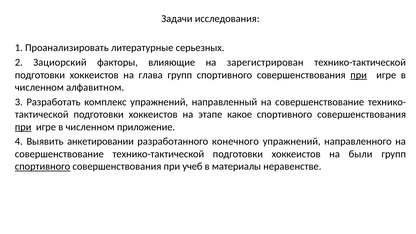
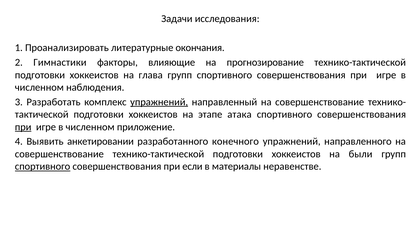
серьезных: серьезных -> окончания
Зациорский: Зациорский -> Гимнастики
зарегистрирован: зарегистрирован -> прогнозирование
при at (359, 75) underline: present -> none
алфавитном: алфавитном -> наблюдения
упражнений at (159, 102) underline: none -> present
какое: какое -> атака
учеб: учеб -> если
